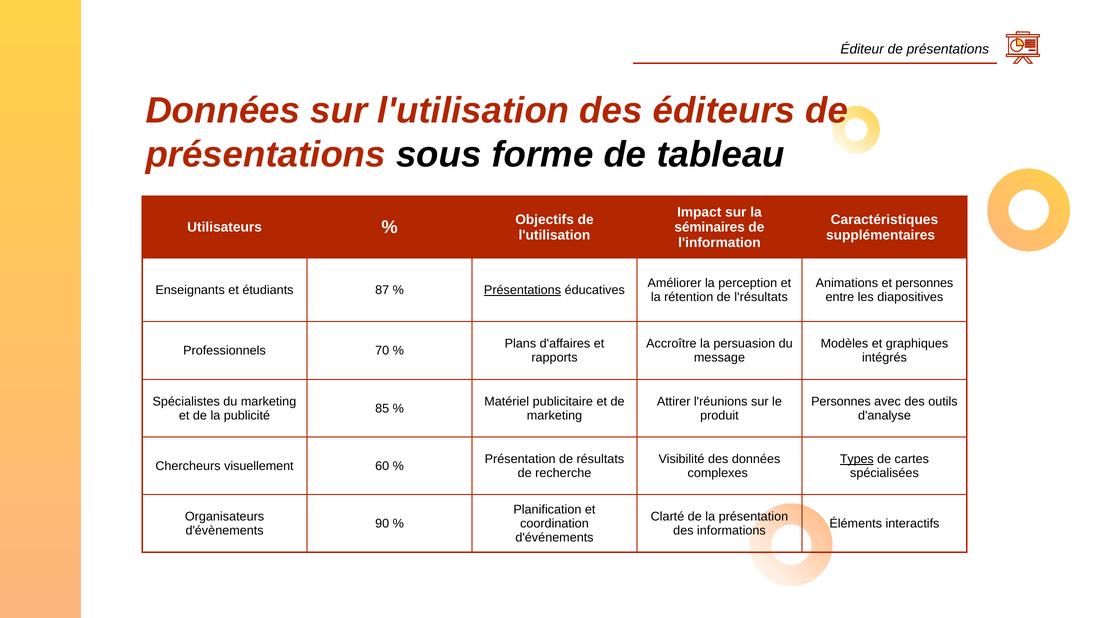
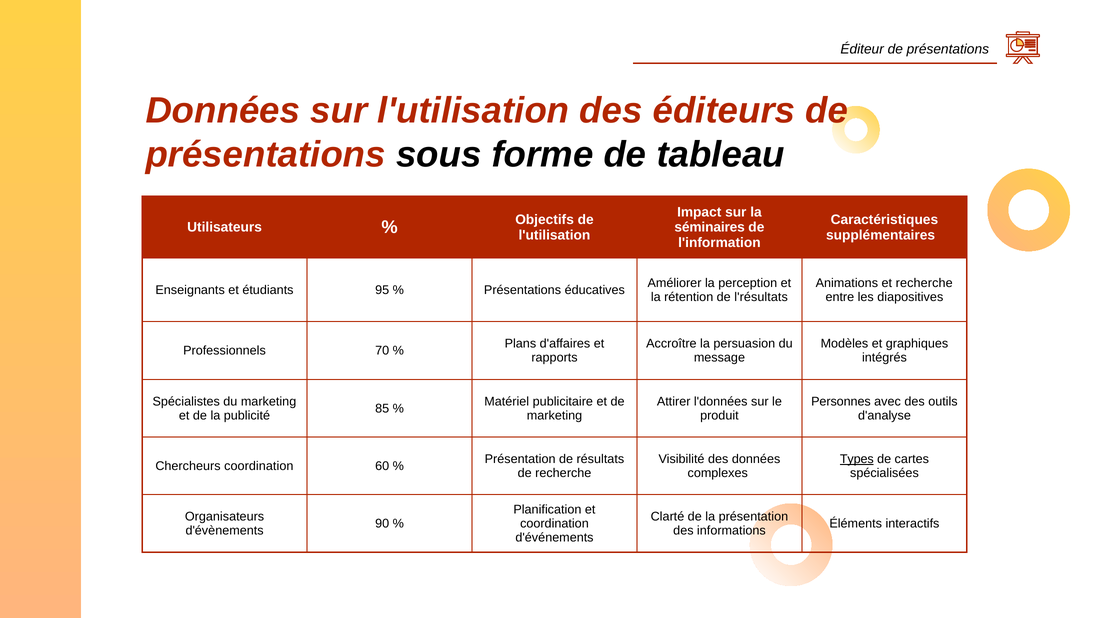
et personnes: personnes -> recherche
87: 87 -> 95
Présentations at (523, 290) underline: present -> none
l'réunions: l'réunions -> l'données
Chercheurs visuellement: visuellement -> coordination
